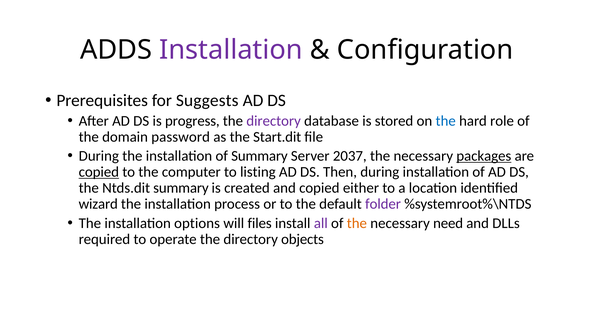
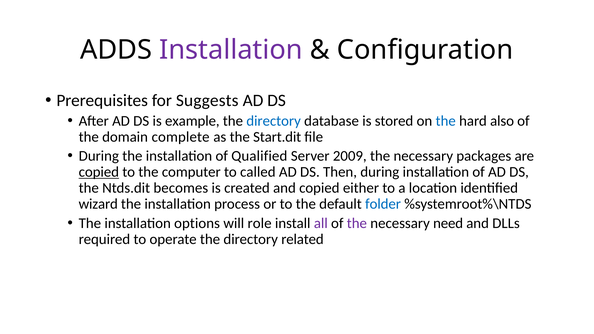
progress: progress -> example
directory at (274, 121) colour: purple -> blue
role: role -> also
password: password -> complete
of Summary: Summary -> Qualified
2037: 2037 -> 2009
packages underline: present -> none
listing: listing -> called
Ntds.dit summary: summary -> becomes
folder colour: purple -> blue
files: files -> role
the at (357, 223) colour: orange -> purple
objects: objects -> related
